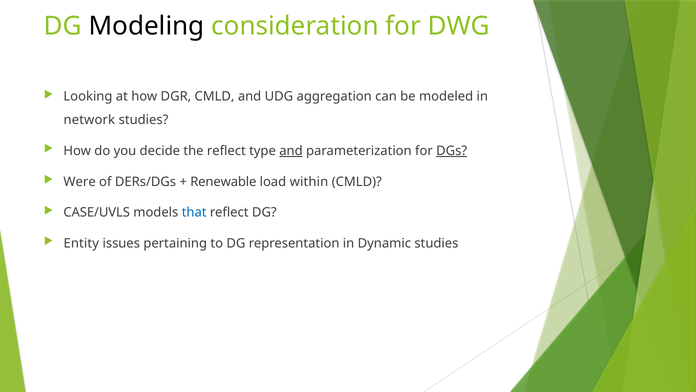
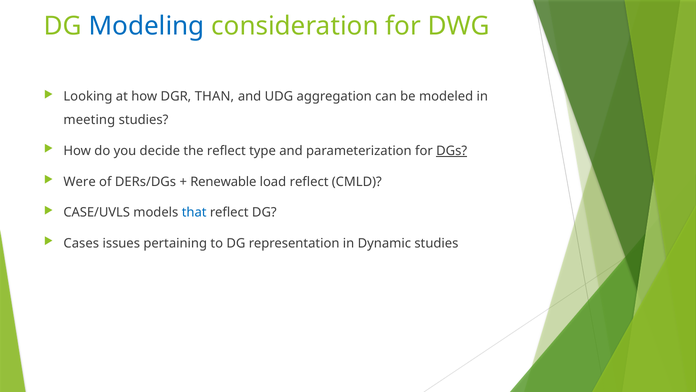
Modeling colour: black -> blue
DGR CMLD: CMLD -> THAN
network: network -> meeting
and at (291, 151) underline: present -> none
load within: within -> reflect
Entity: Entity -> Cases
